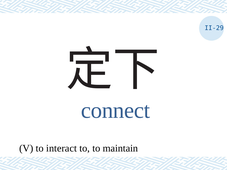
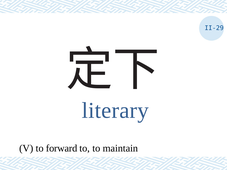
connect: connect -> literary
interact: interact -> forward
